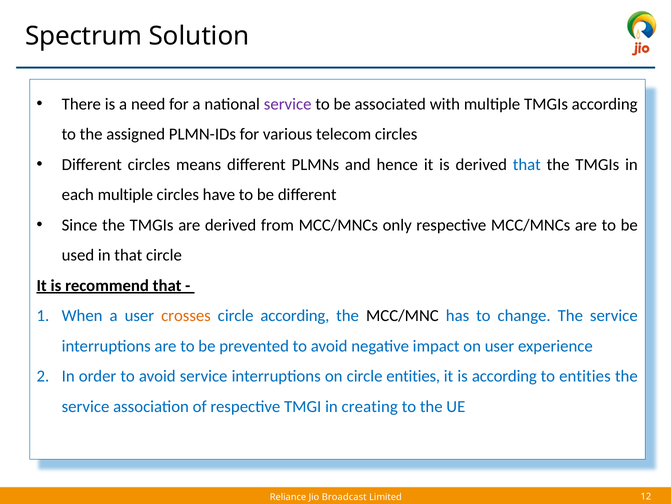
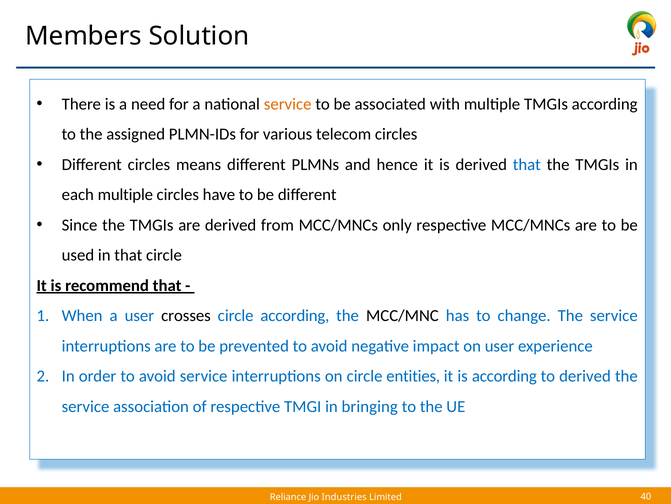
Spectrum: Spectrum -> Members
service at (288, 104) colour: purple -> orange
crosses colour: orange -> black
to entities: entities -> derived
creating: creating -> bringing
Broadcast: Broadcast -> Industries
12: 12 -> 40
